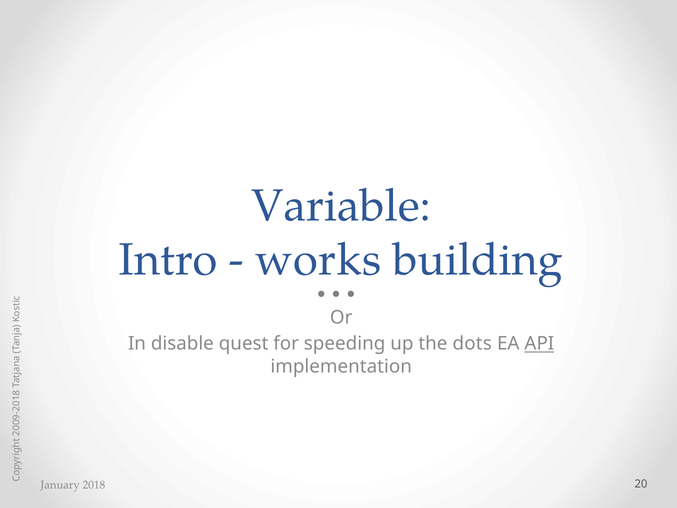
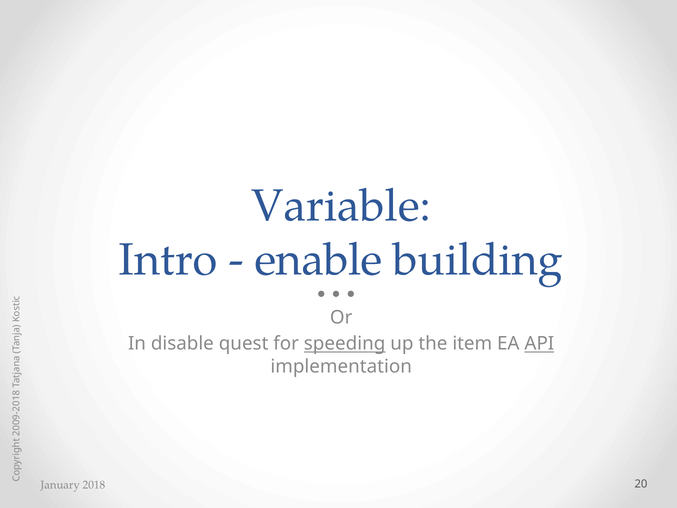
works: works -> enable
speeding underline: none -> present
dots: dots -> item
